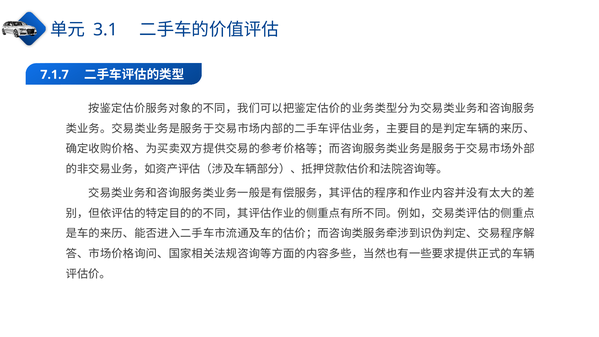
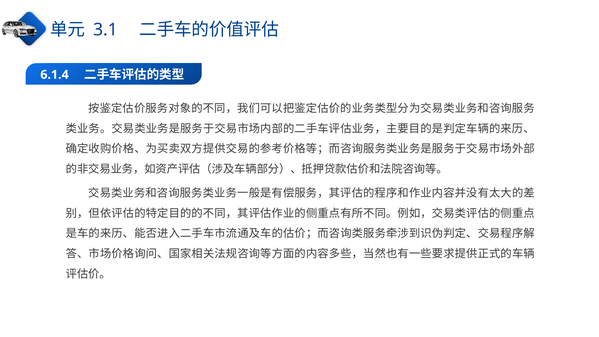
7.1.7: 7.1.7 -> 6.1.4
